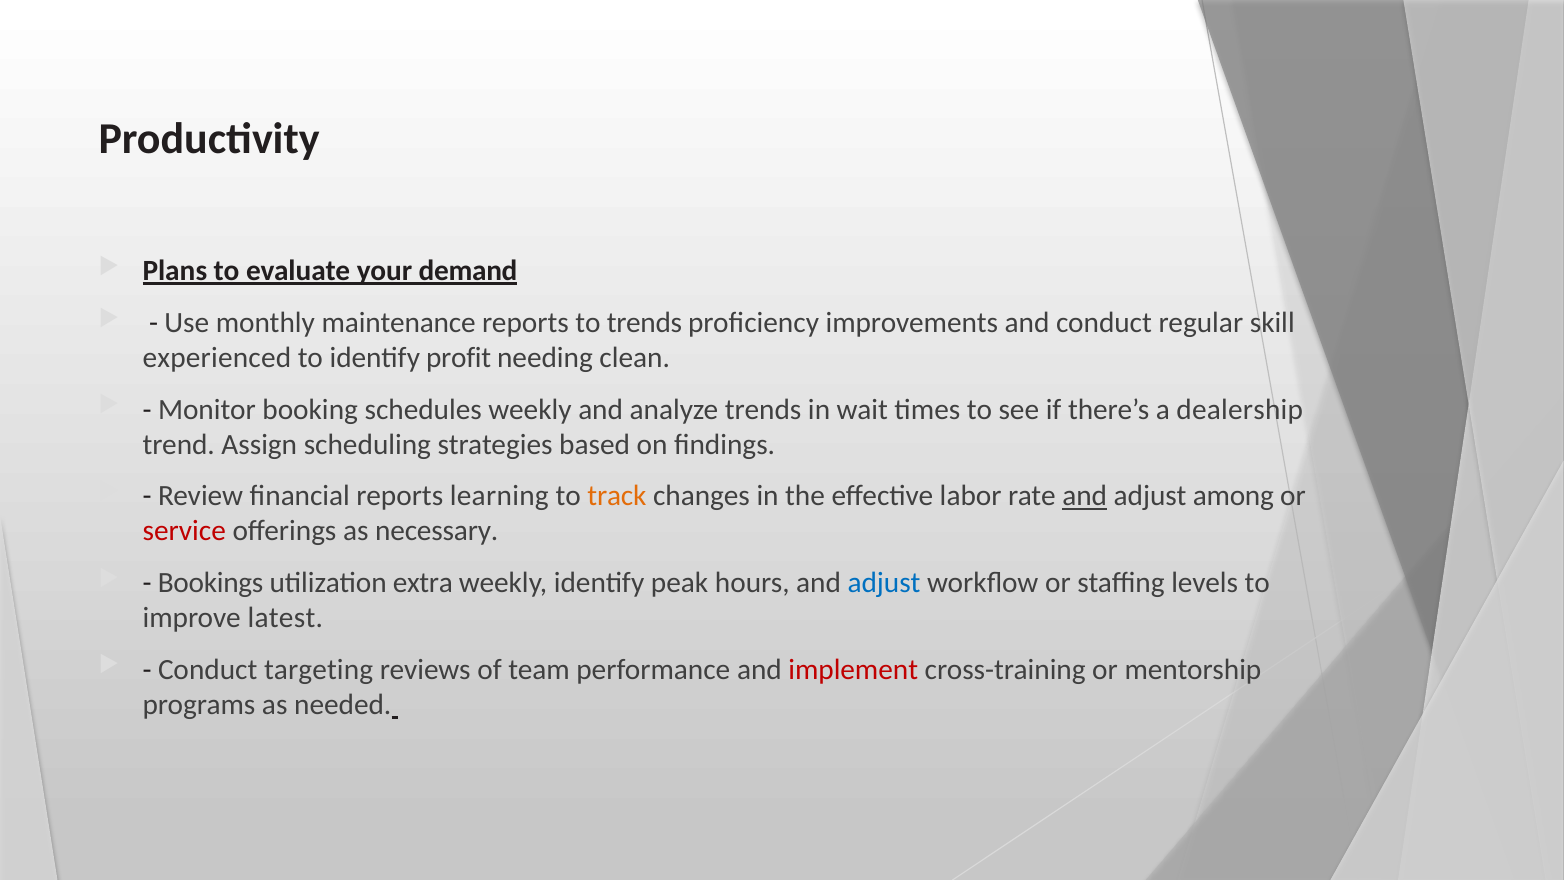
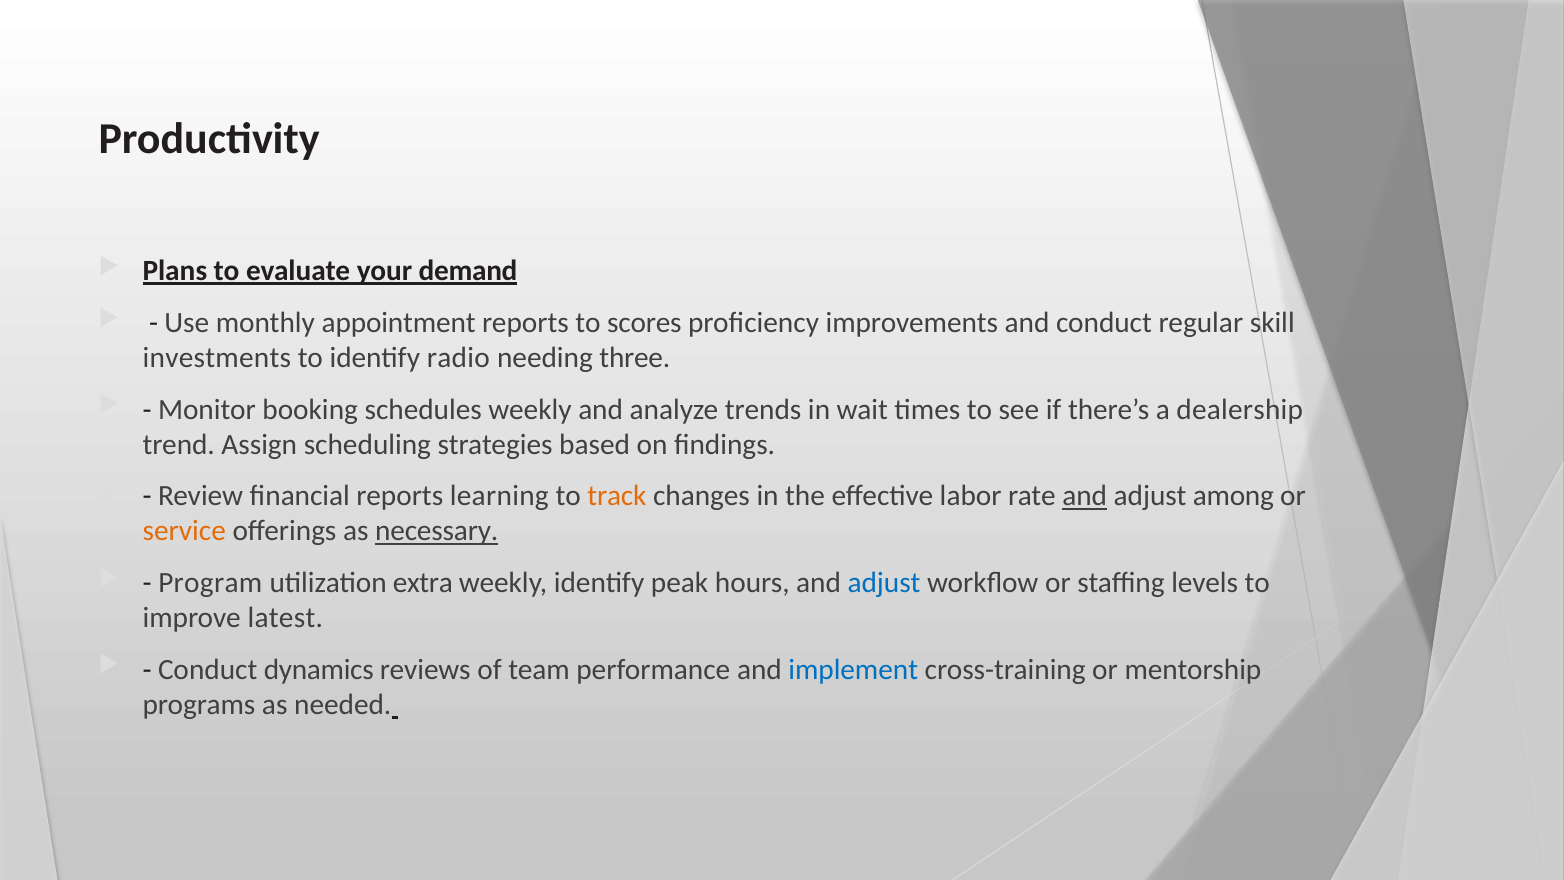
maintenance: maintenance -> appointment
to trends: trends -> scores
experienced: experienced -> investments
profit: profit -> radio
clean: clean -> three
service colour: red -> orange
necessary underline: none -> present
Bookings: Bookings -> Program
targeting: targeting -> dynamics
implement colour: red -> blue
